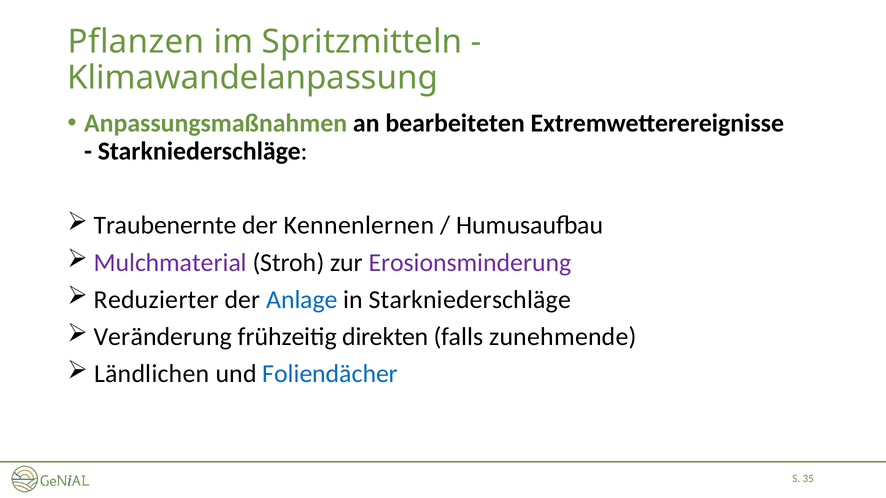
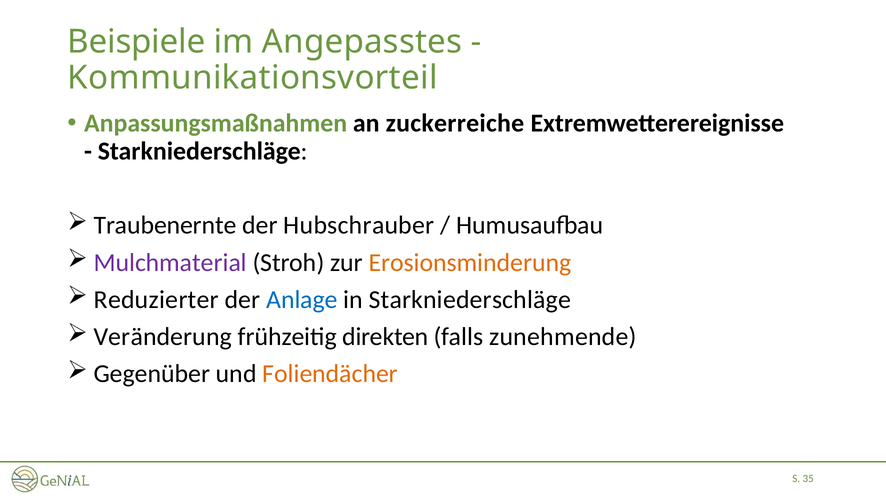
Pflanzen: Pflanzen -> Beispiele
Spritzmitteln: Spritzmitteln -> Angepasstes
Klimawandelanpassung: Klimawandelanpassung -> Kommunikationsvorteil
bearbeiteten: bearbeiteten -> zuckerreiche
Kennenlernen: Kennenlernen -> Hubschrauber
Erosionsminderung colour: purple -> orange
Ländlichen: Ländlichen -> Gegenüber
Foliendächer colour: blue -> orange
